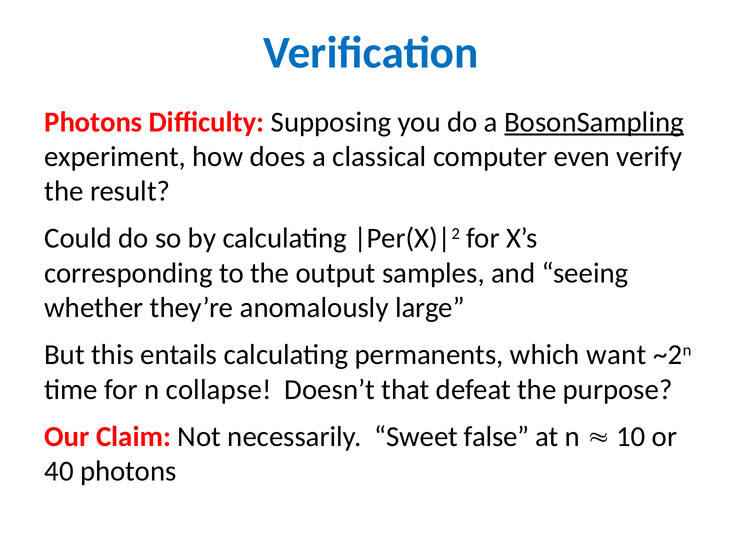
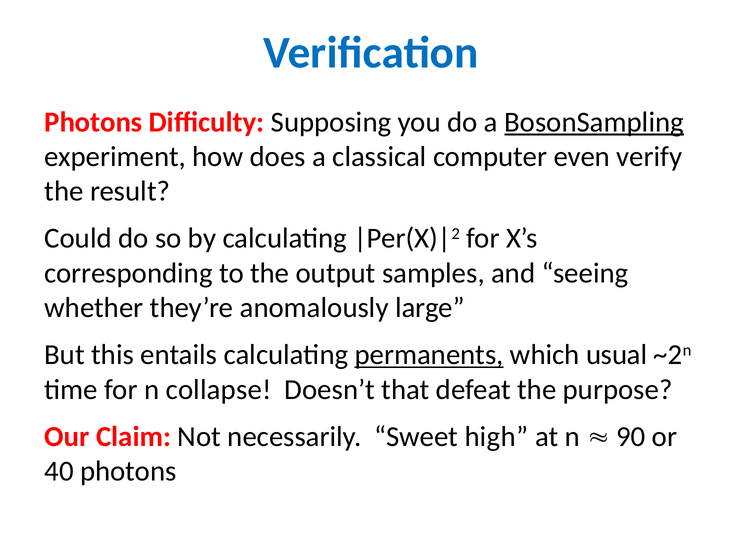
permanents underline: none -> present
want: want -> usual
false: false -> high
10: 10 -> 90
